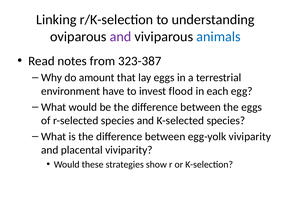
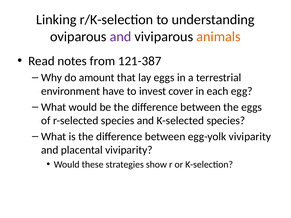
animals colour: blue -> orange
323-387: 323-387 -> 121-387
flood: flood -> cover
